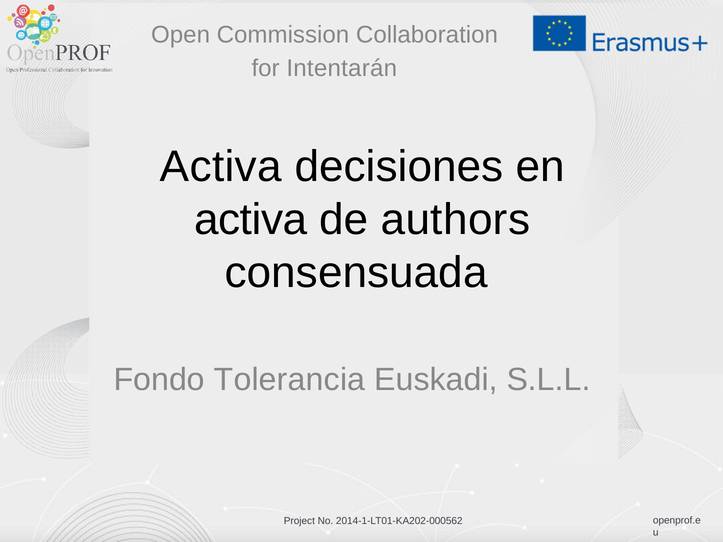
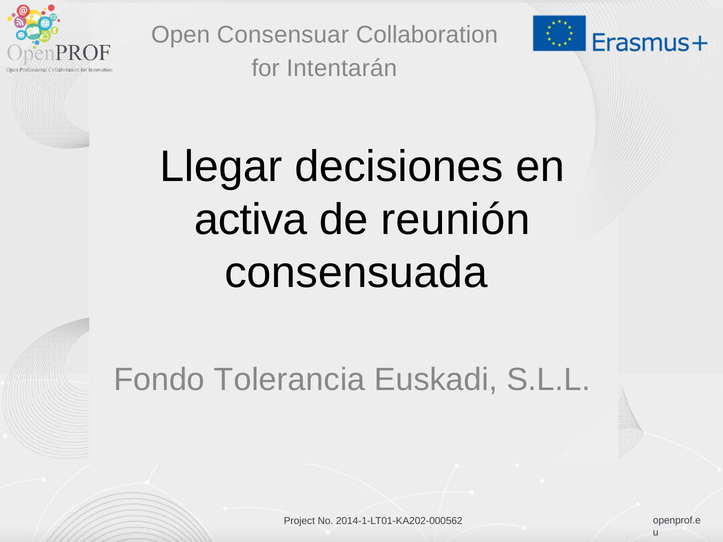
Commission: Commission -> Consensuar
Activa at (221, 167): Activa -> Llegar
authors: authors -> reunión
